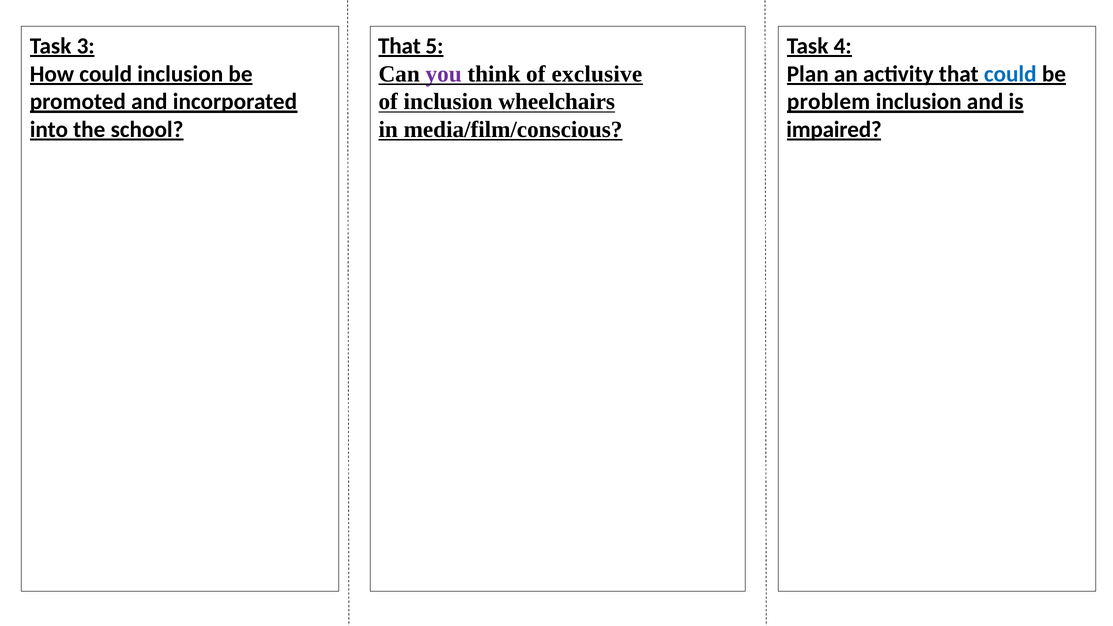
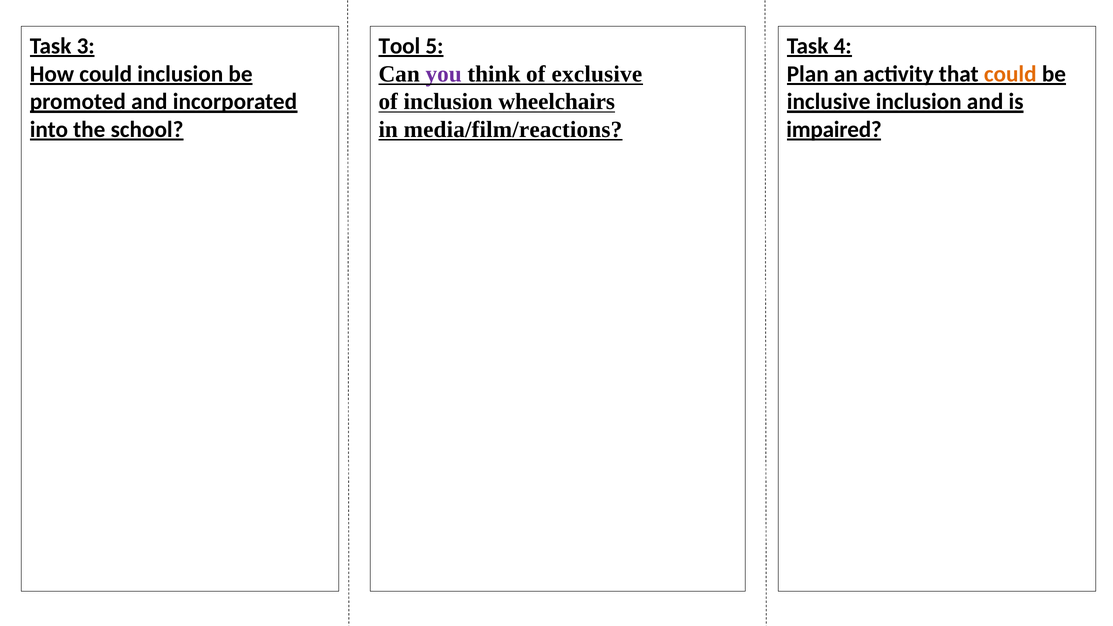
That at (399, 46): That -> Tool
could at (1010, 74) colour: blue -> orange
problem: problem -> inclusive
media/film/conscious: media/film/conscious -> media/film/reactions
